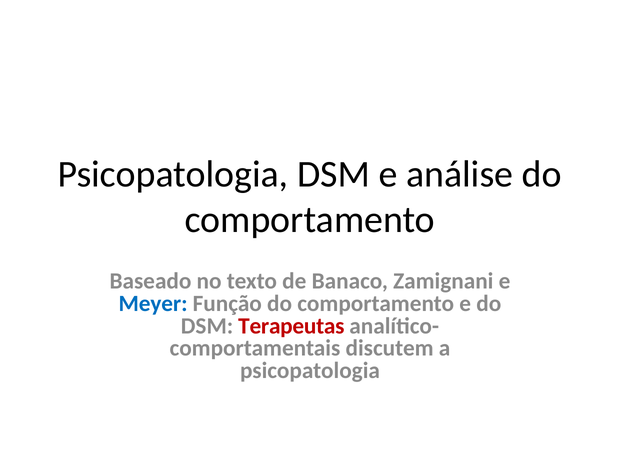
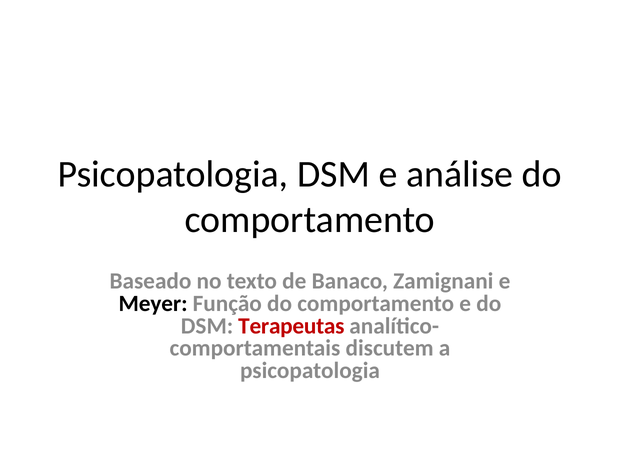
Meyer colour: blue -> black
